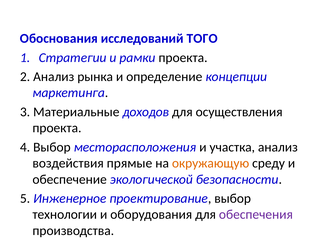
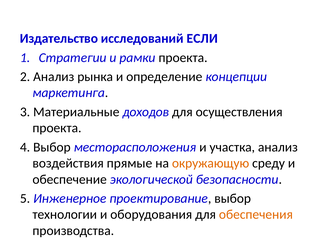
Обоснования: Обоснования -> Издательство
ТОГО: ТОГО -> ЕСЛИ
обеспечения colour: purple -> orange
